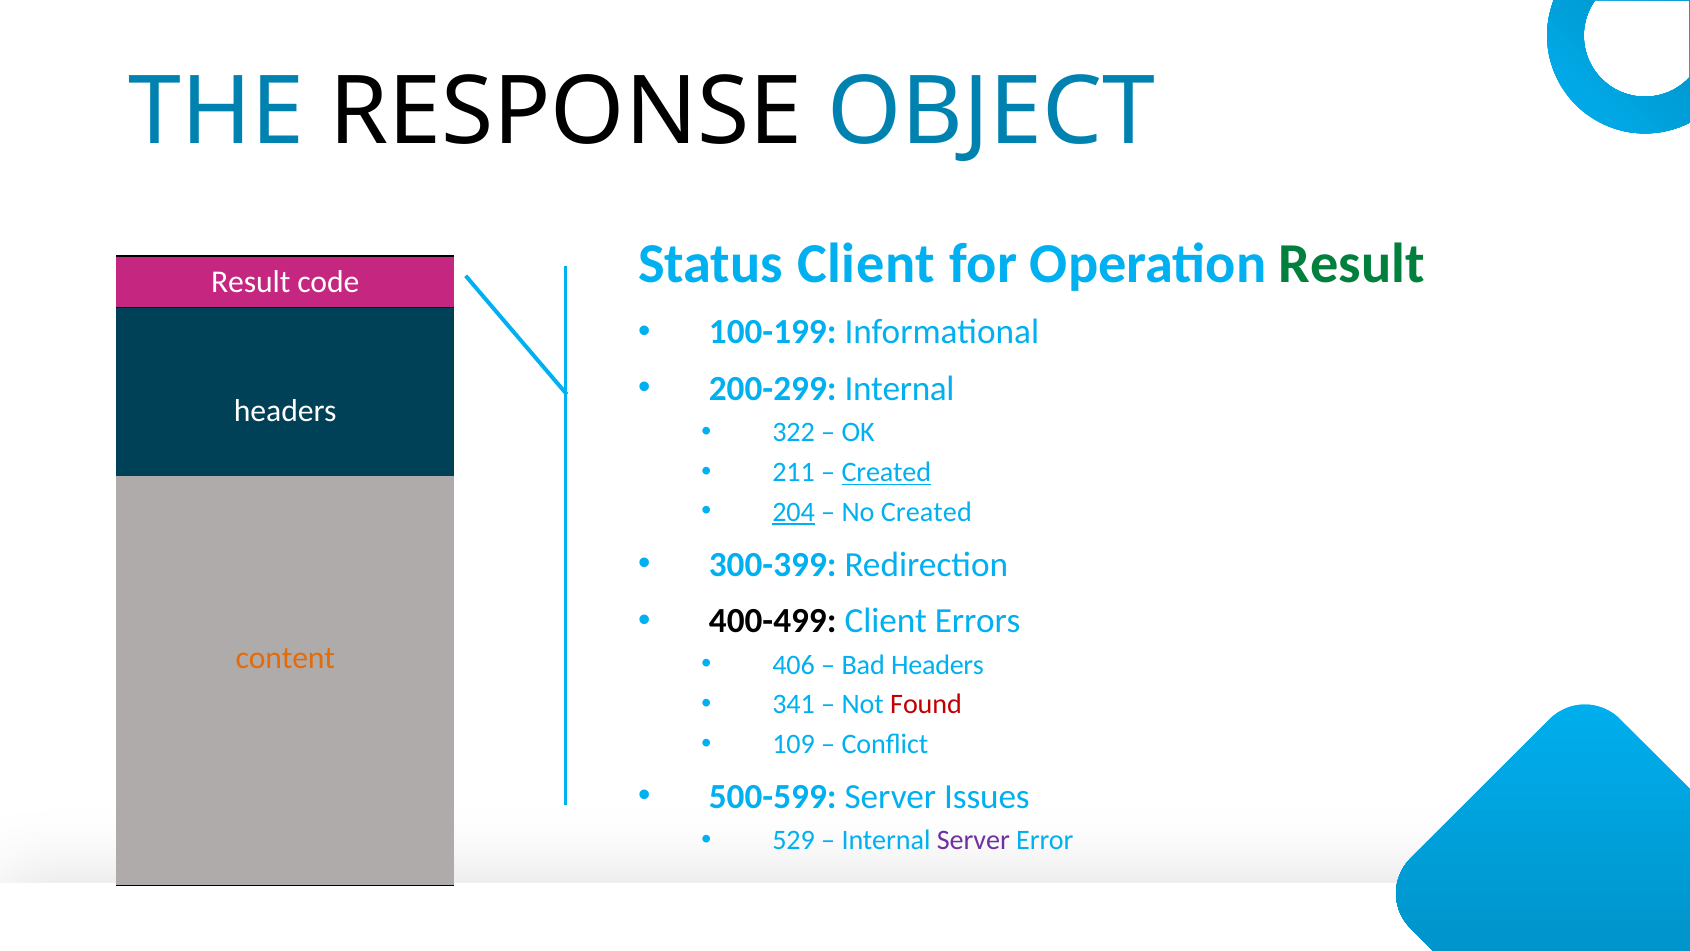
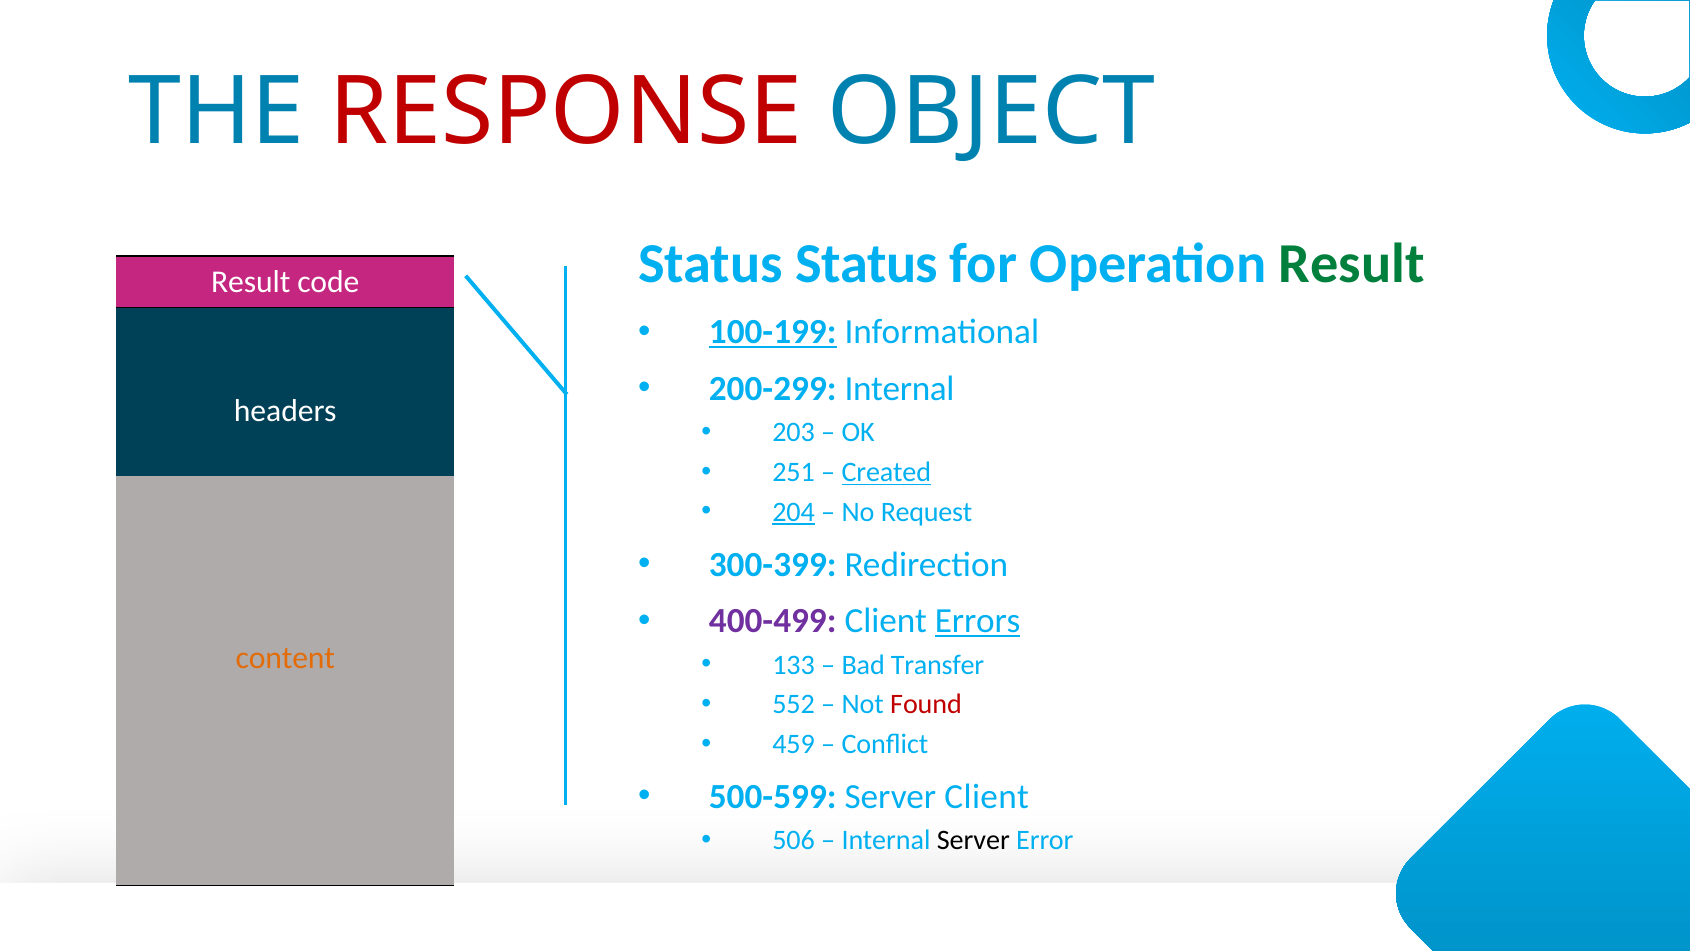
RESPONSE colour: black -> red
Status Client: Client -> Status
100-199 underline: none -> present
322: 322 -> 203
211: 211 -> 251
No Created: Created -> Request
400-499 colour: black -> purple
Errors underline: none -> present
406: 406 -> 133
Bad Headers: Headers -> Transfer
341: 341 -> 552
109: 109 -> 459
Server Issues: Issues -> Client
529: 529 -> 506
Server at (973, 840) colour: purple -> black
